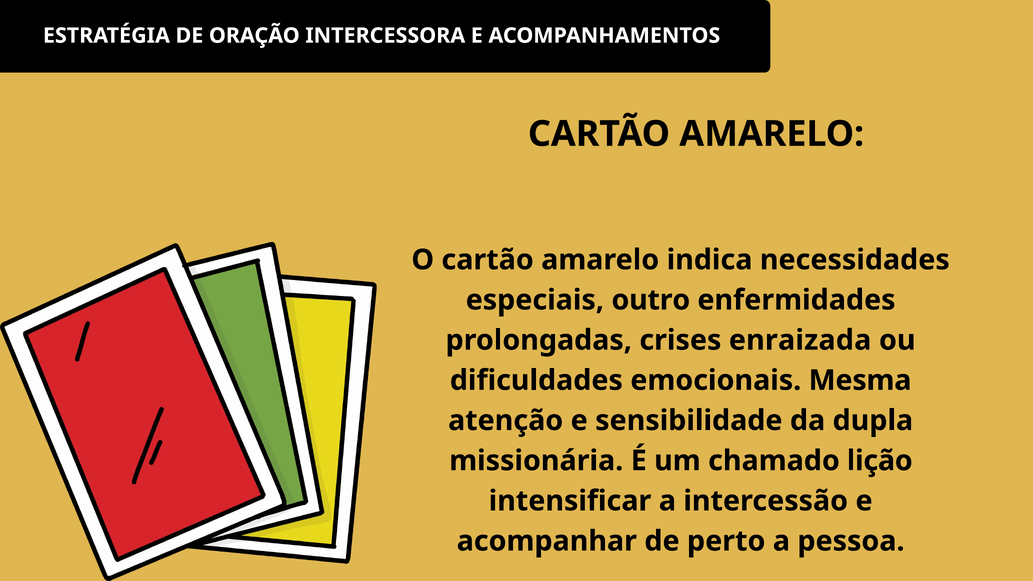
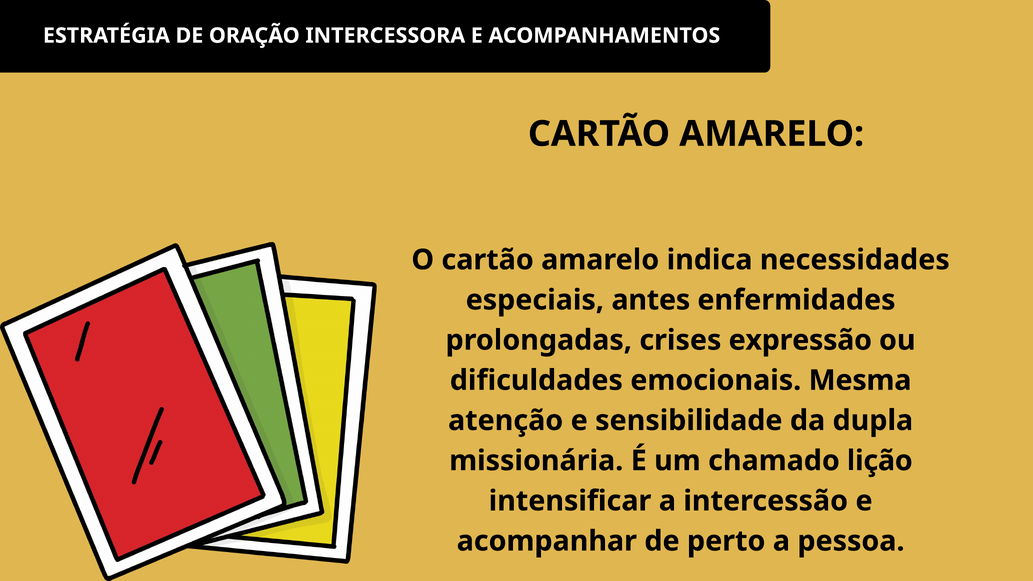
outro: outro -> antes
enraizada: enraizada -> expressão
